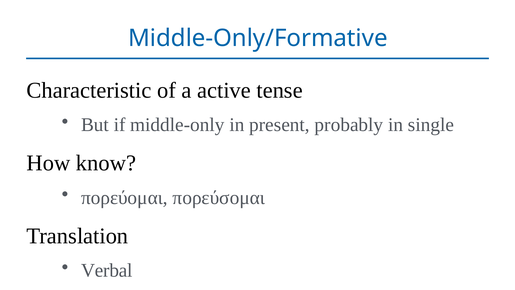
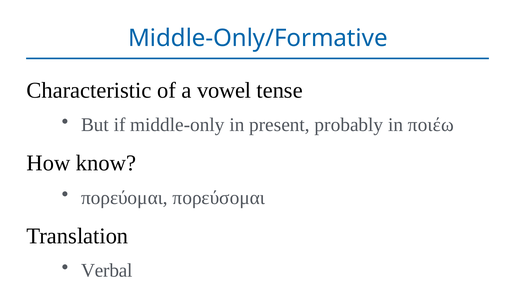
active: active -> vowel
single: single -> ποιέω
